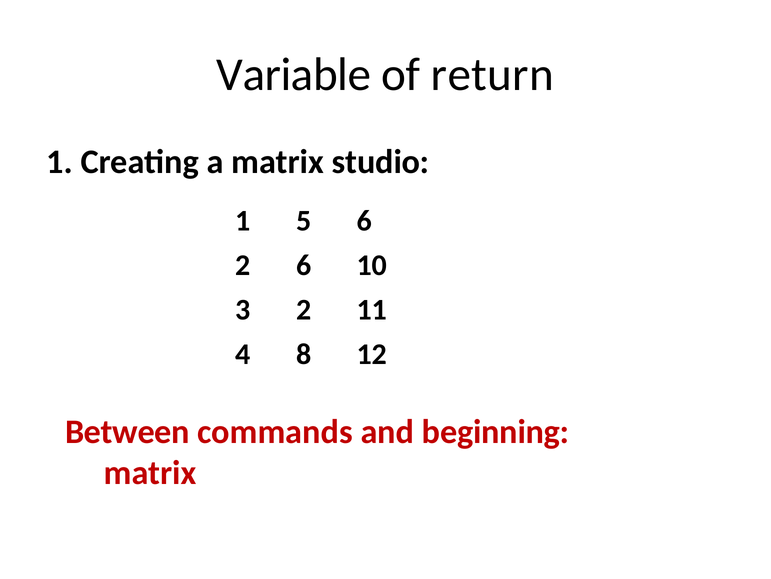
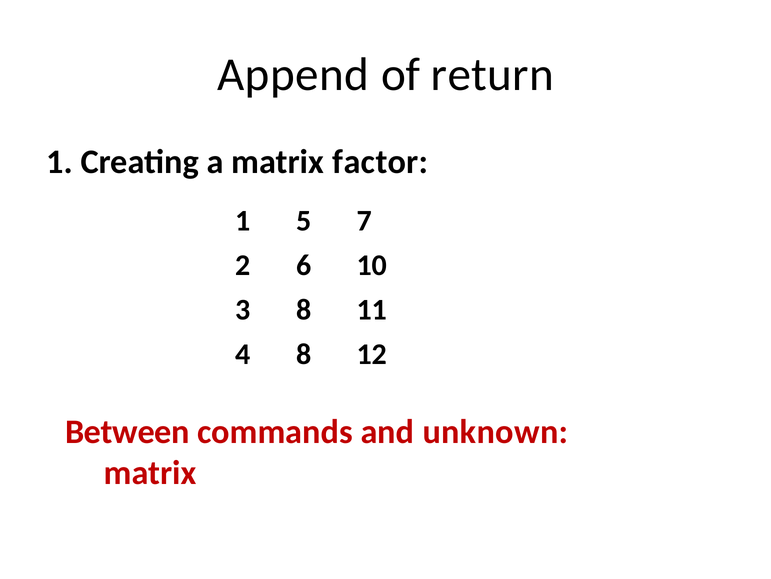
Variable: Variable -> Append
studio: studio -> factor
5 6: 6 -> 7
3 2: 2 -> 8
beginning: beginning -> unknown
